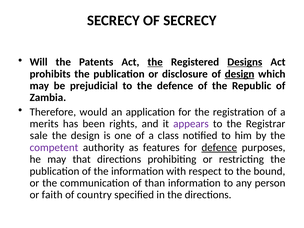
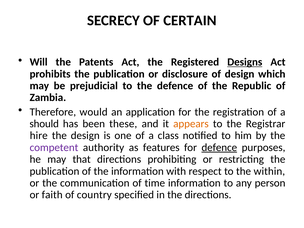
OF SECRECY: SECRECY -> CERTAIN
the at (155, 62) underline: present -> none
design at (240, 74) underline: present -> none
merits: merits -> should
rights: rights -> these
appears colour: purple -> orange
sale: sale -> hire
bound: bound -> within
than: than -> time
